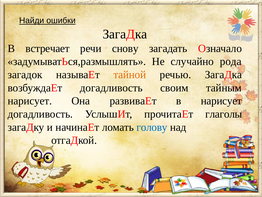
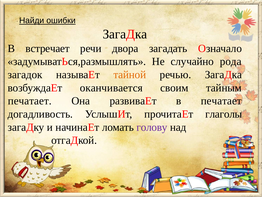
снову: снову -> двора
возбуждаЕт догадливость: догадливость -> оканчивается
нарисует at (30, 101): нарисует -> печатает
в нарисует: нарисует -> печатает
голову colour: blue -> purple
